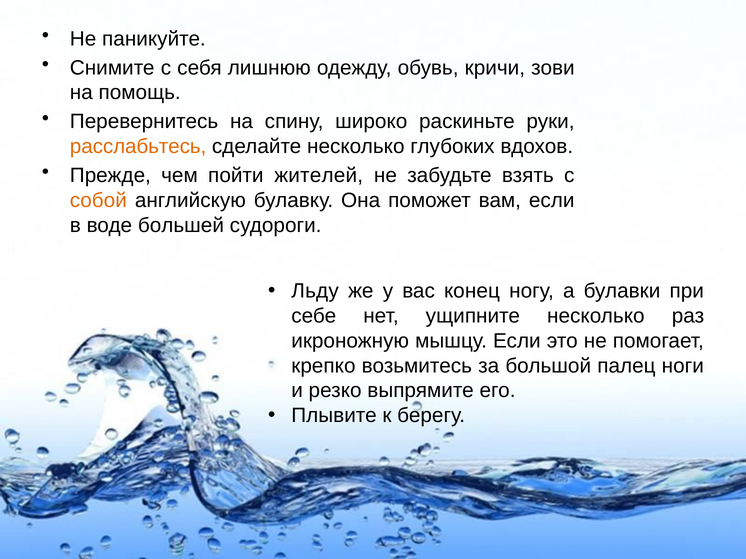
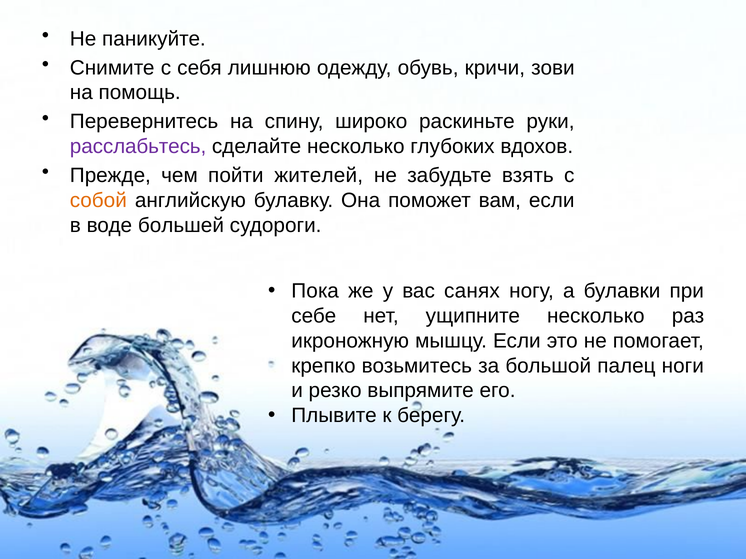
расслабьтесь colour: orange -> purple
Льду: Льду -> Пока
конец: конец -> санях
